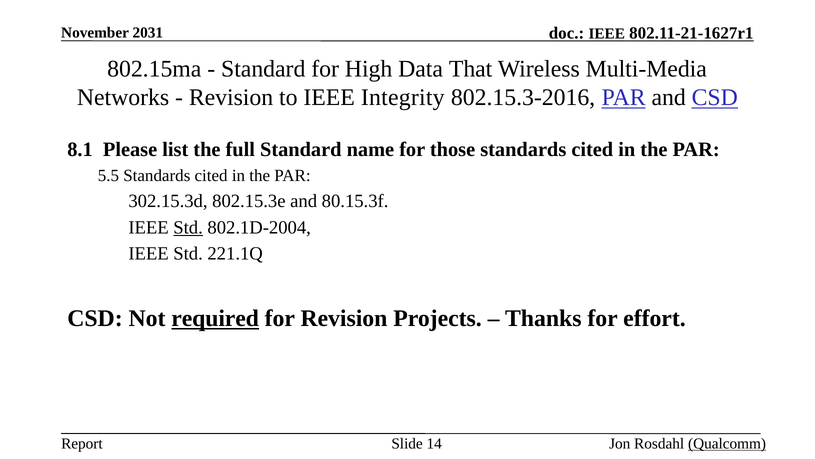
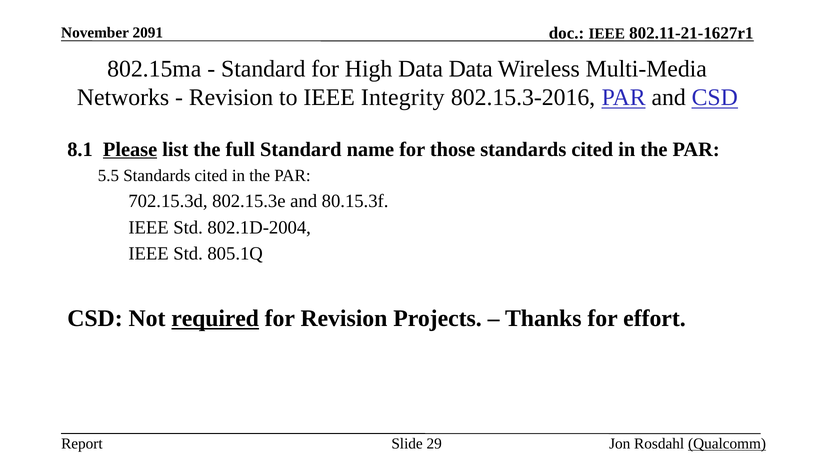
2031: 2031 -> 2091
Data That: That -> Data
Please underline: none -> present
302.15.3d: 302.15.3d -> 702.15.3d
Std at (188, 227) underline: present -> none
221.1Q: 221.1Q -> 805.1Q
14: 14 -> 29
